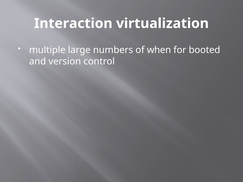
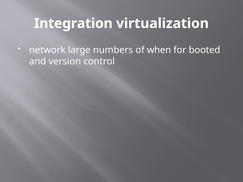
Interaction: Interaction -> Integration
multiple: multiple -> network
